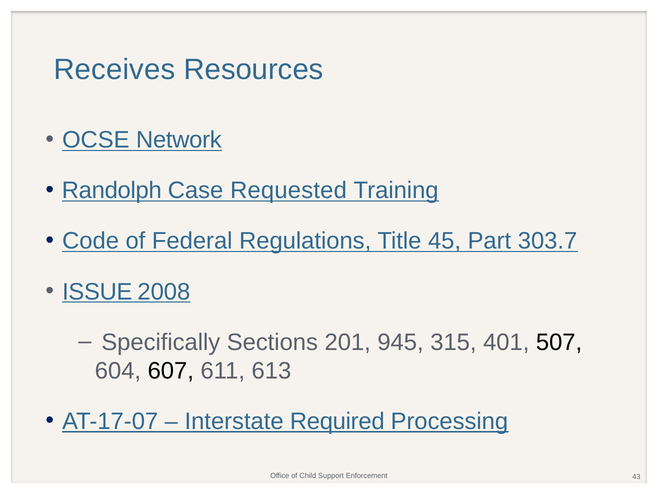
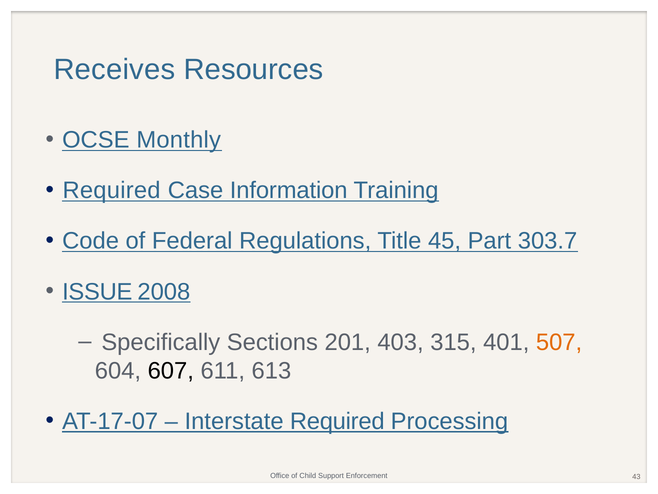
Network: Network -> Monthly
Randolph at (112, 190): Randolph -> Required
Requested: Requested -> Information
945: 945 -> 403
507 colour: black -> orange
